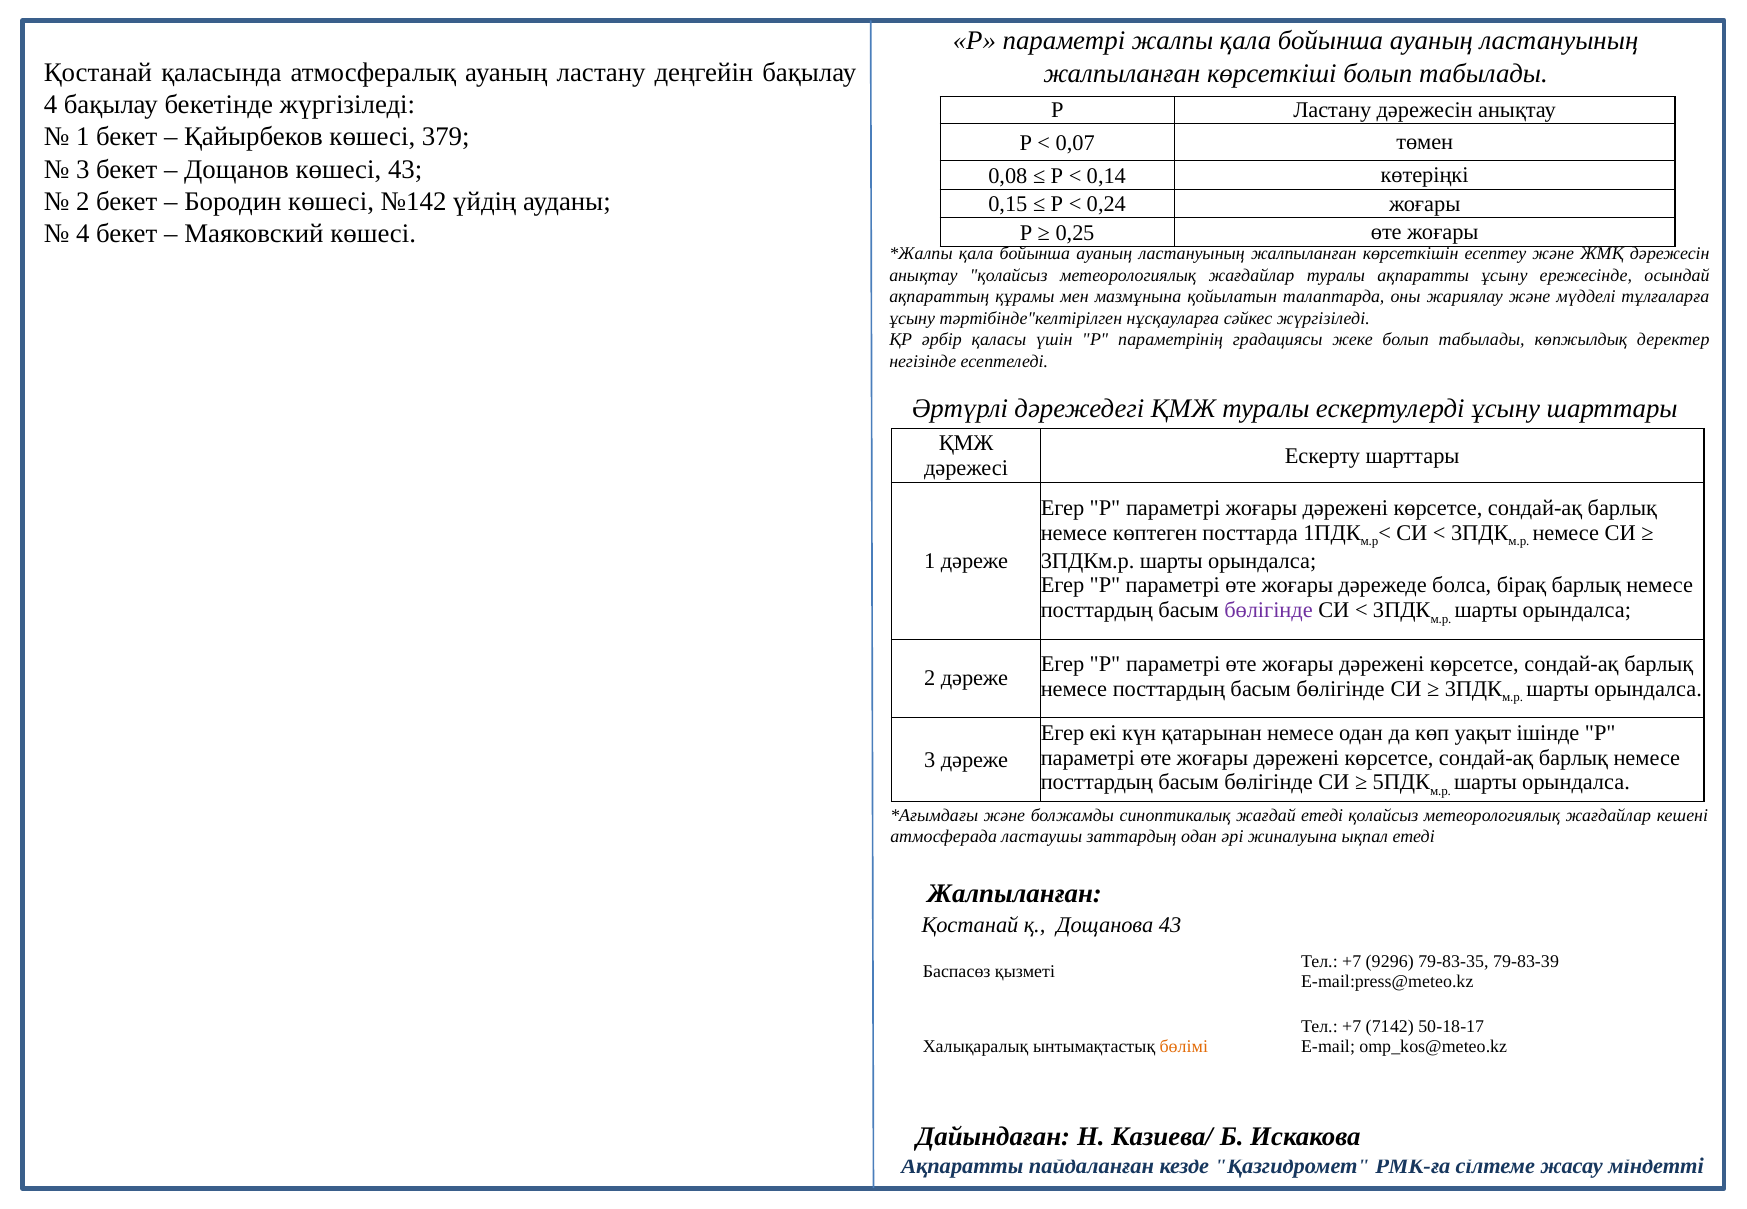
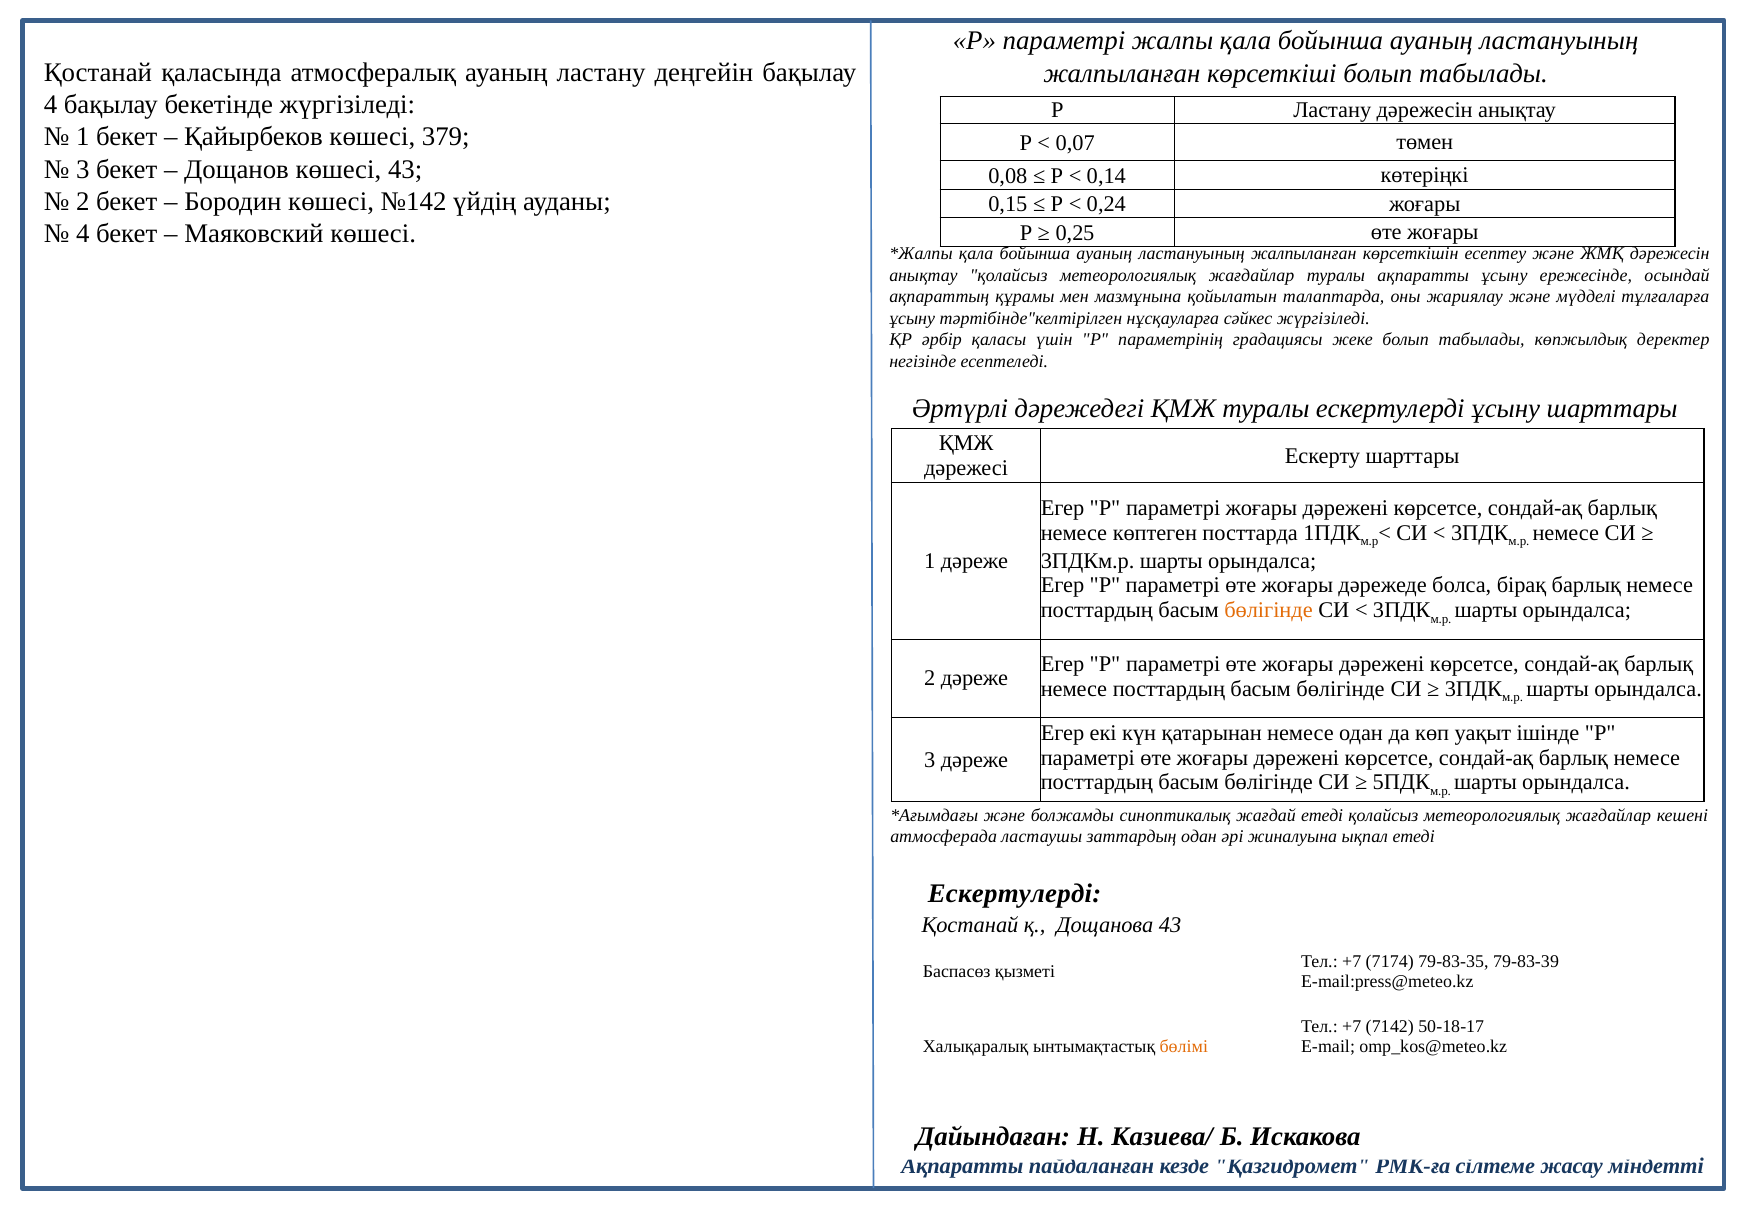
бөлігінде at (1269, 610) colour: purple -> orange
Жалпыланған at (1015, 893): Жалпыланған -> Ескертулерді
9296: 9296 -> 7174
